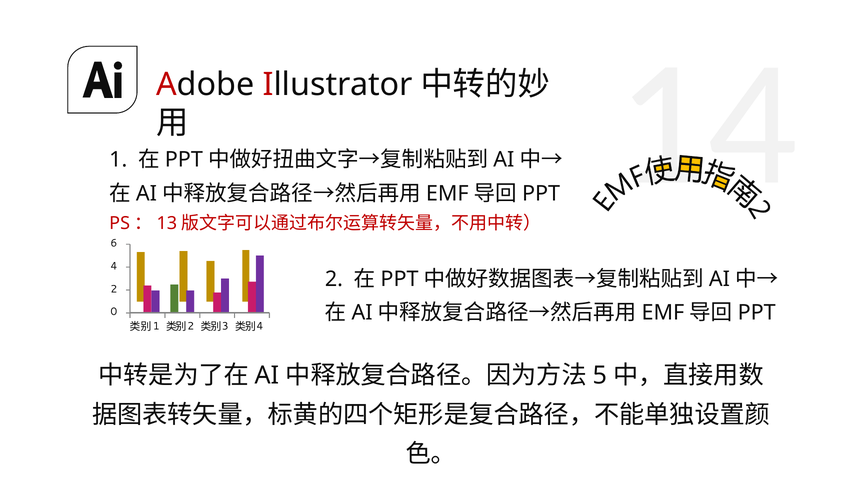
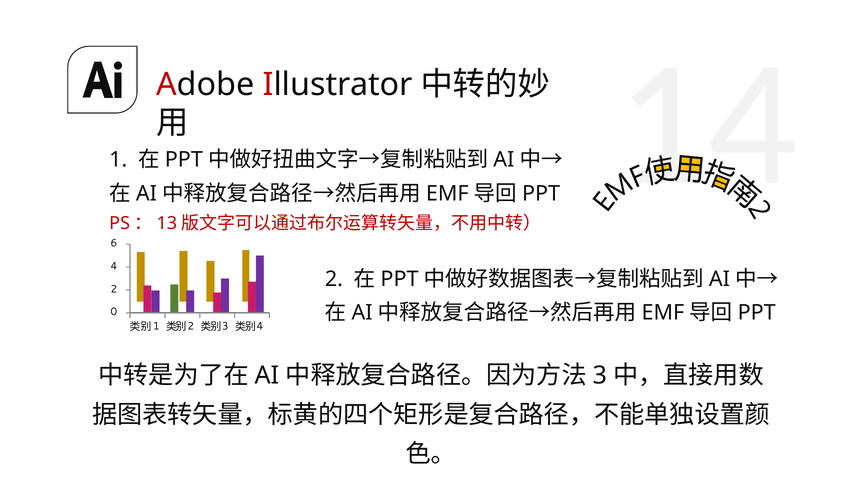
5: 5 -> 3
